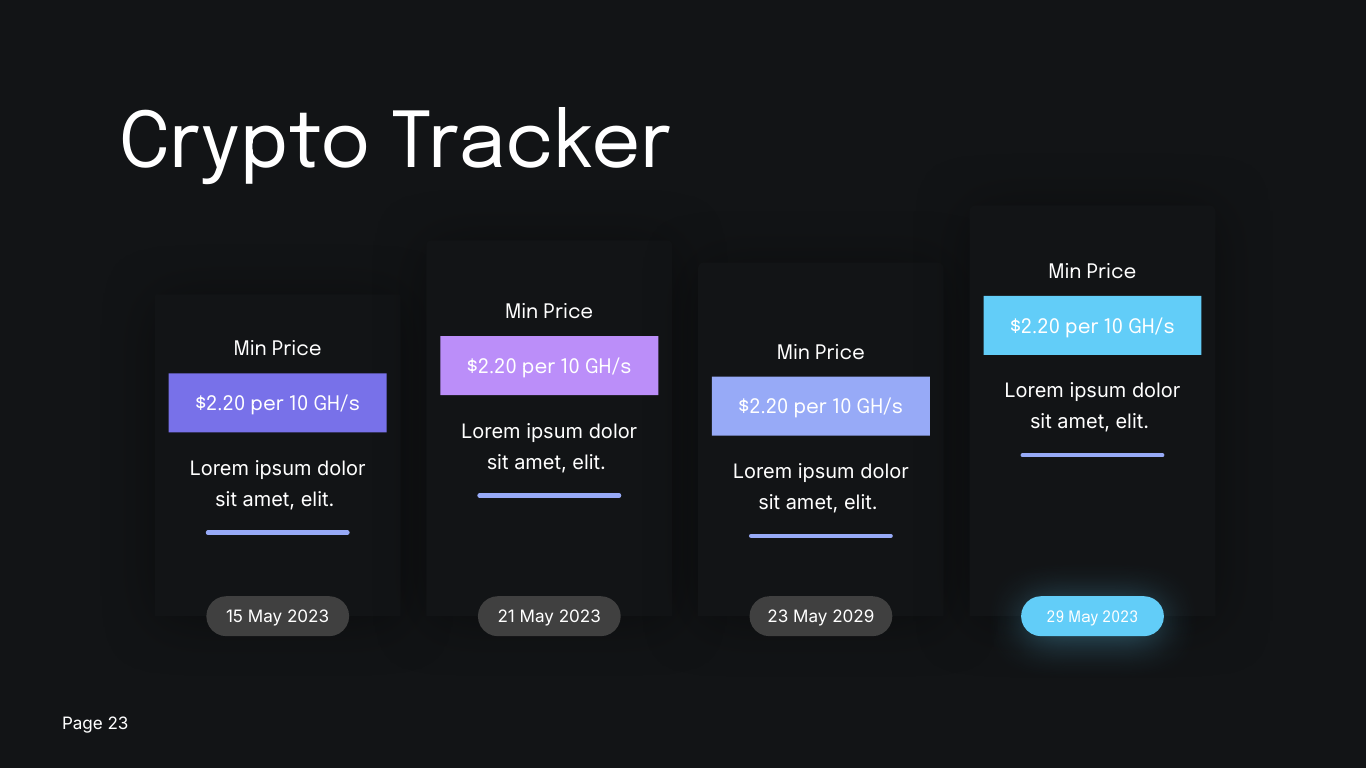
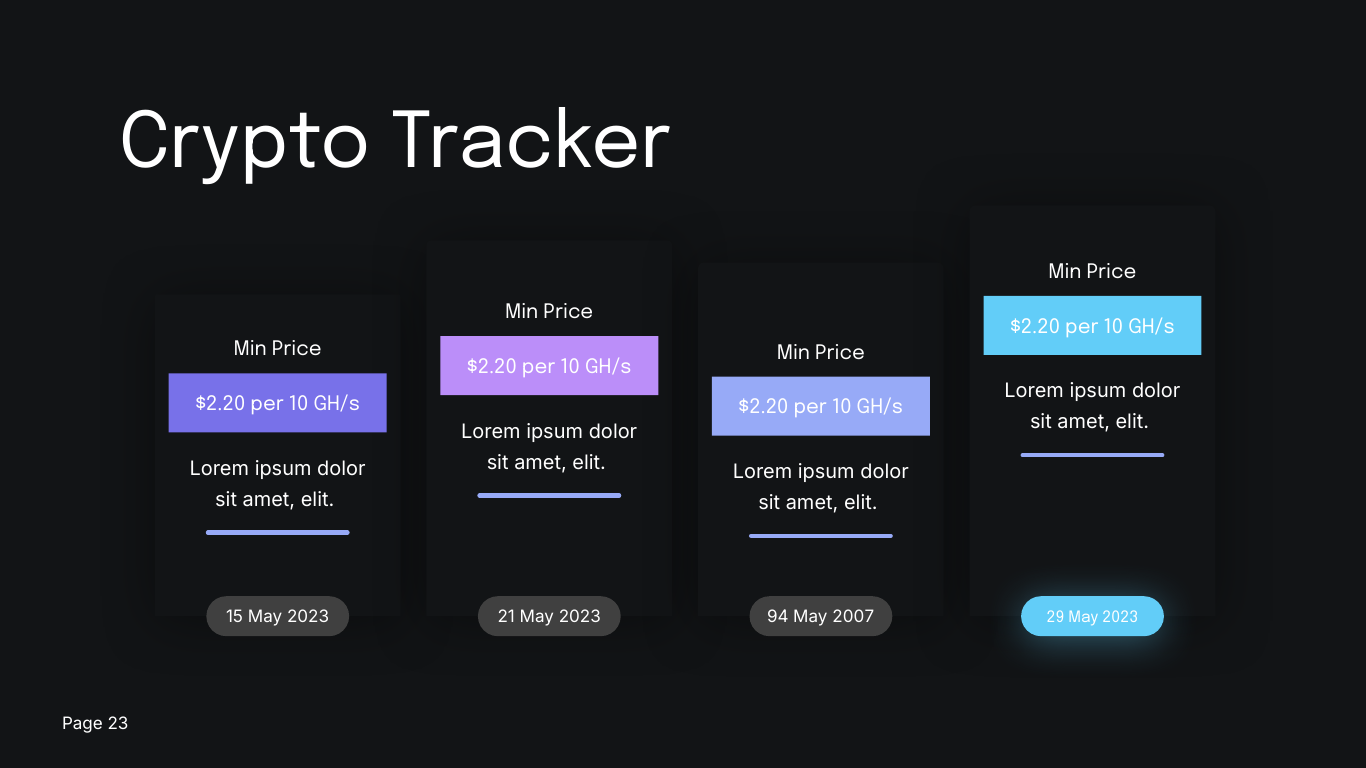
2023 23: 23 -> 94
2029: 2029 -> 2007
